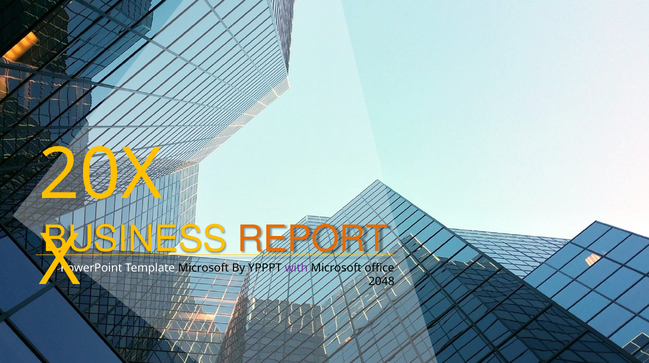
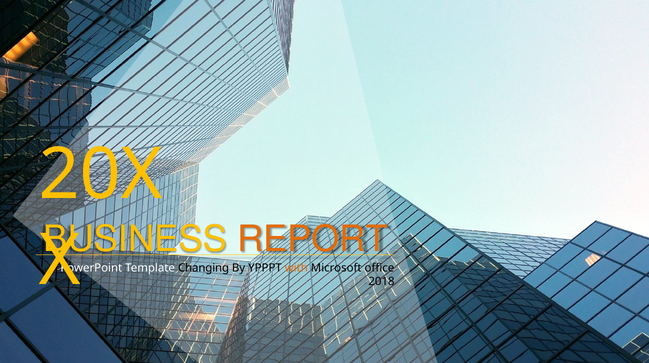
Template Microsoft: Microsoft -> Changing
with colour: purple -> orange
2048: 2048 -> 2018
